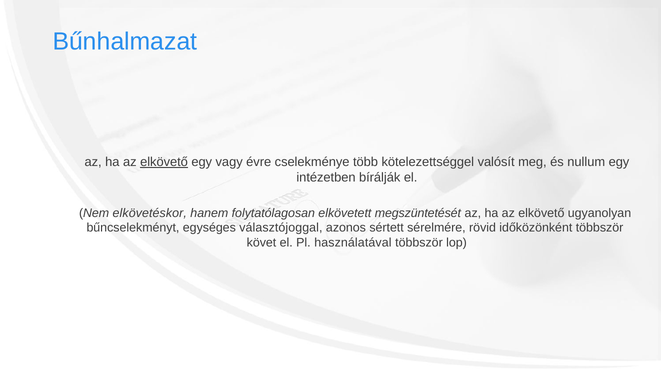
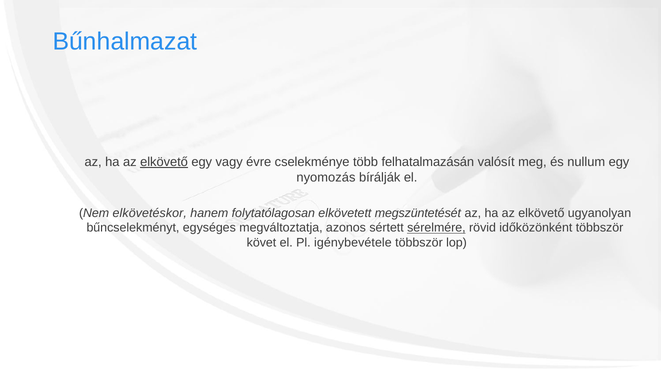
kötelezettséggel: kötelezettséggel -> felhatalmazásán
intézetben: intézetben -> nyomozás
választójoggal: választójoggal -> megváltoztatja
sérelmére underline: none -> present
használatával: használatával -> igénybevétele
